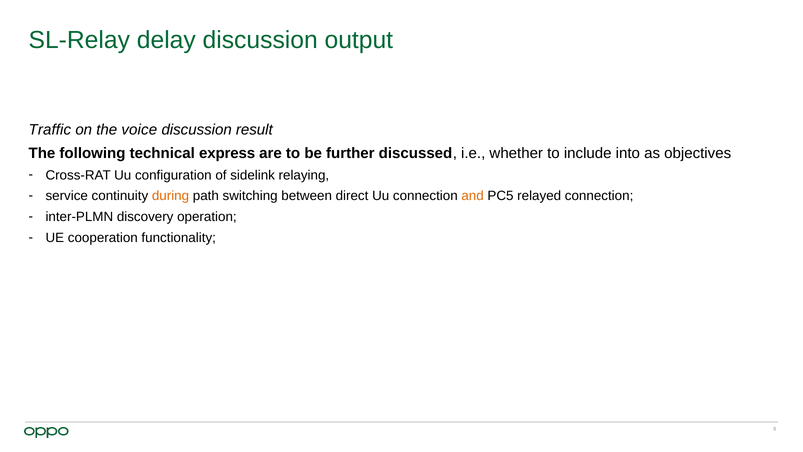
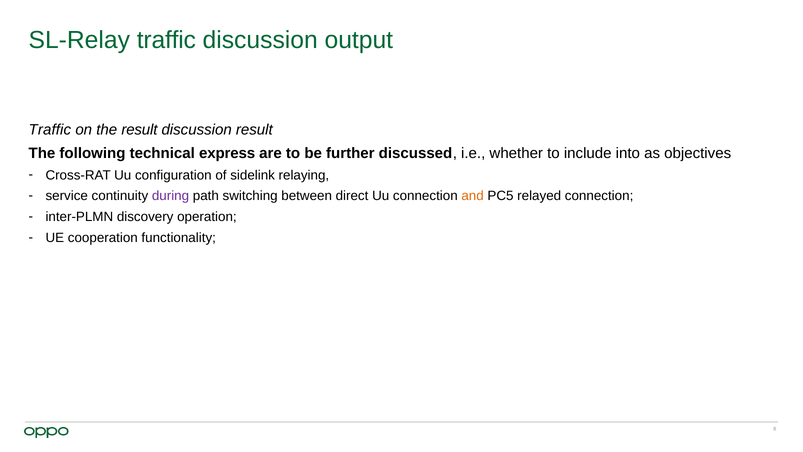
SL-Relay delay: delay -> traffic
the voice: voice -> result
during colour: orange -> purple
